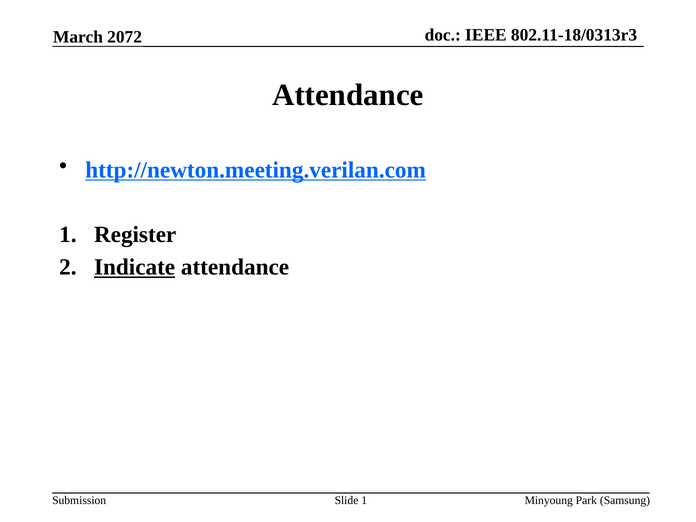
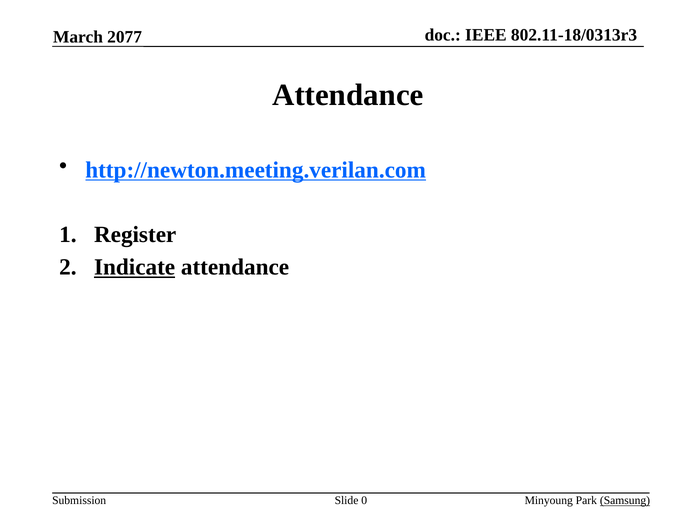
2072: 2072 -> 2077
Slide 1: 1 -> 0
Samsung underline: none -> present
